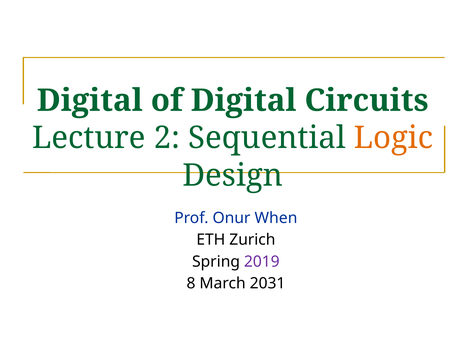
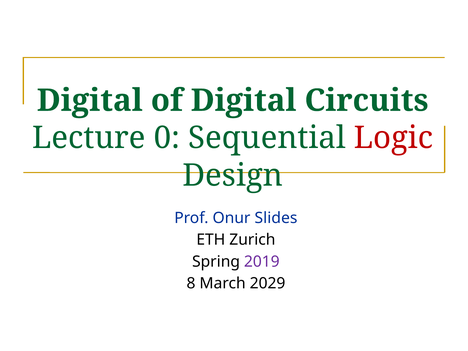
2: 2 -> 0
Logic colour: orange -> red
When: When -> Slides
2031: 2031 -> 2029
